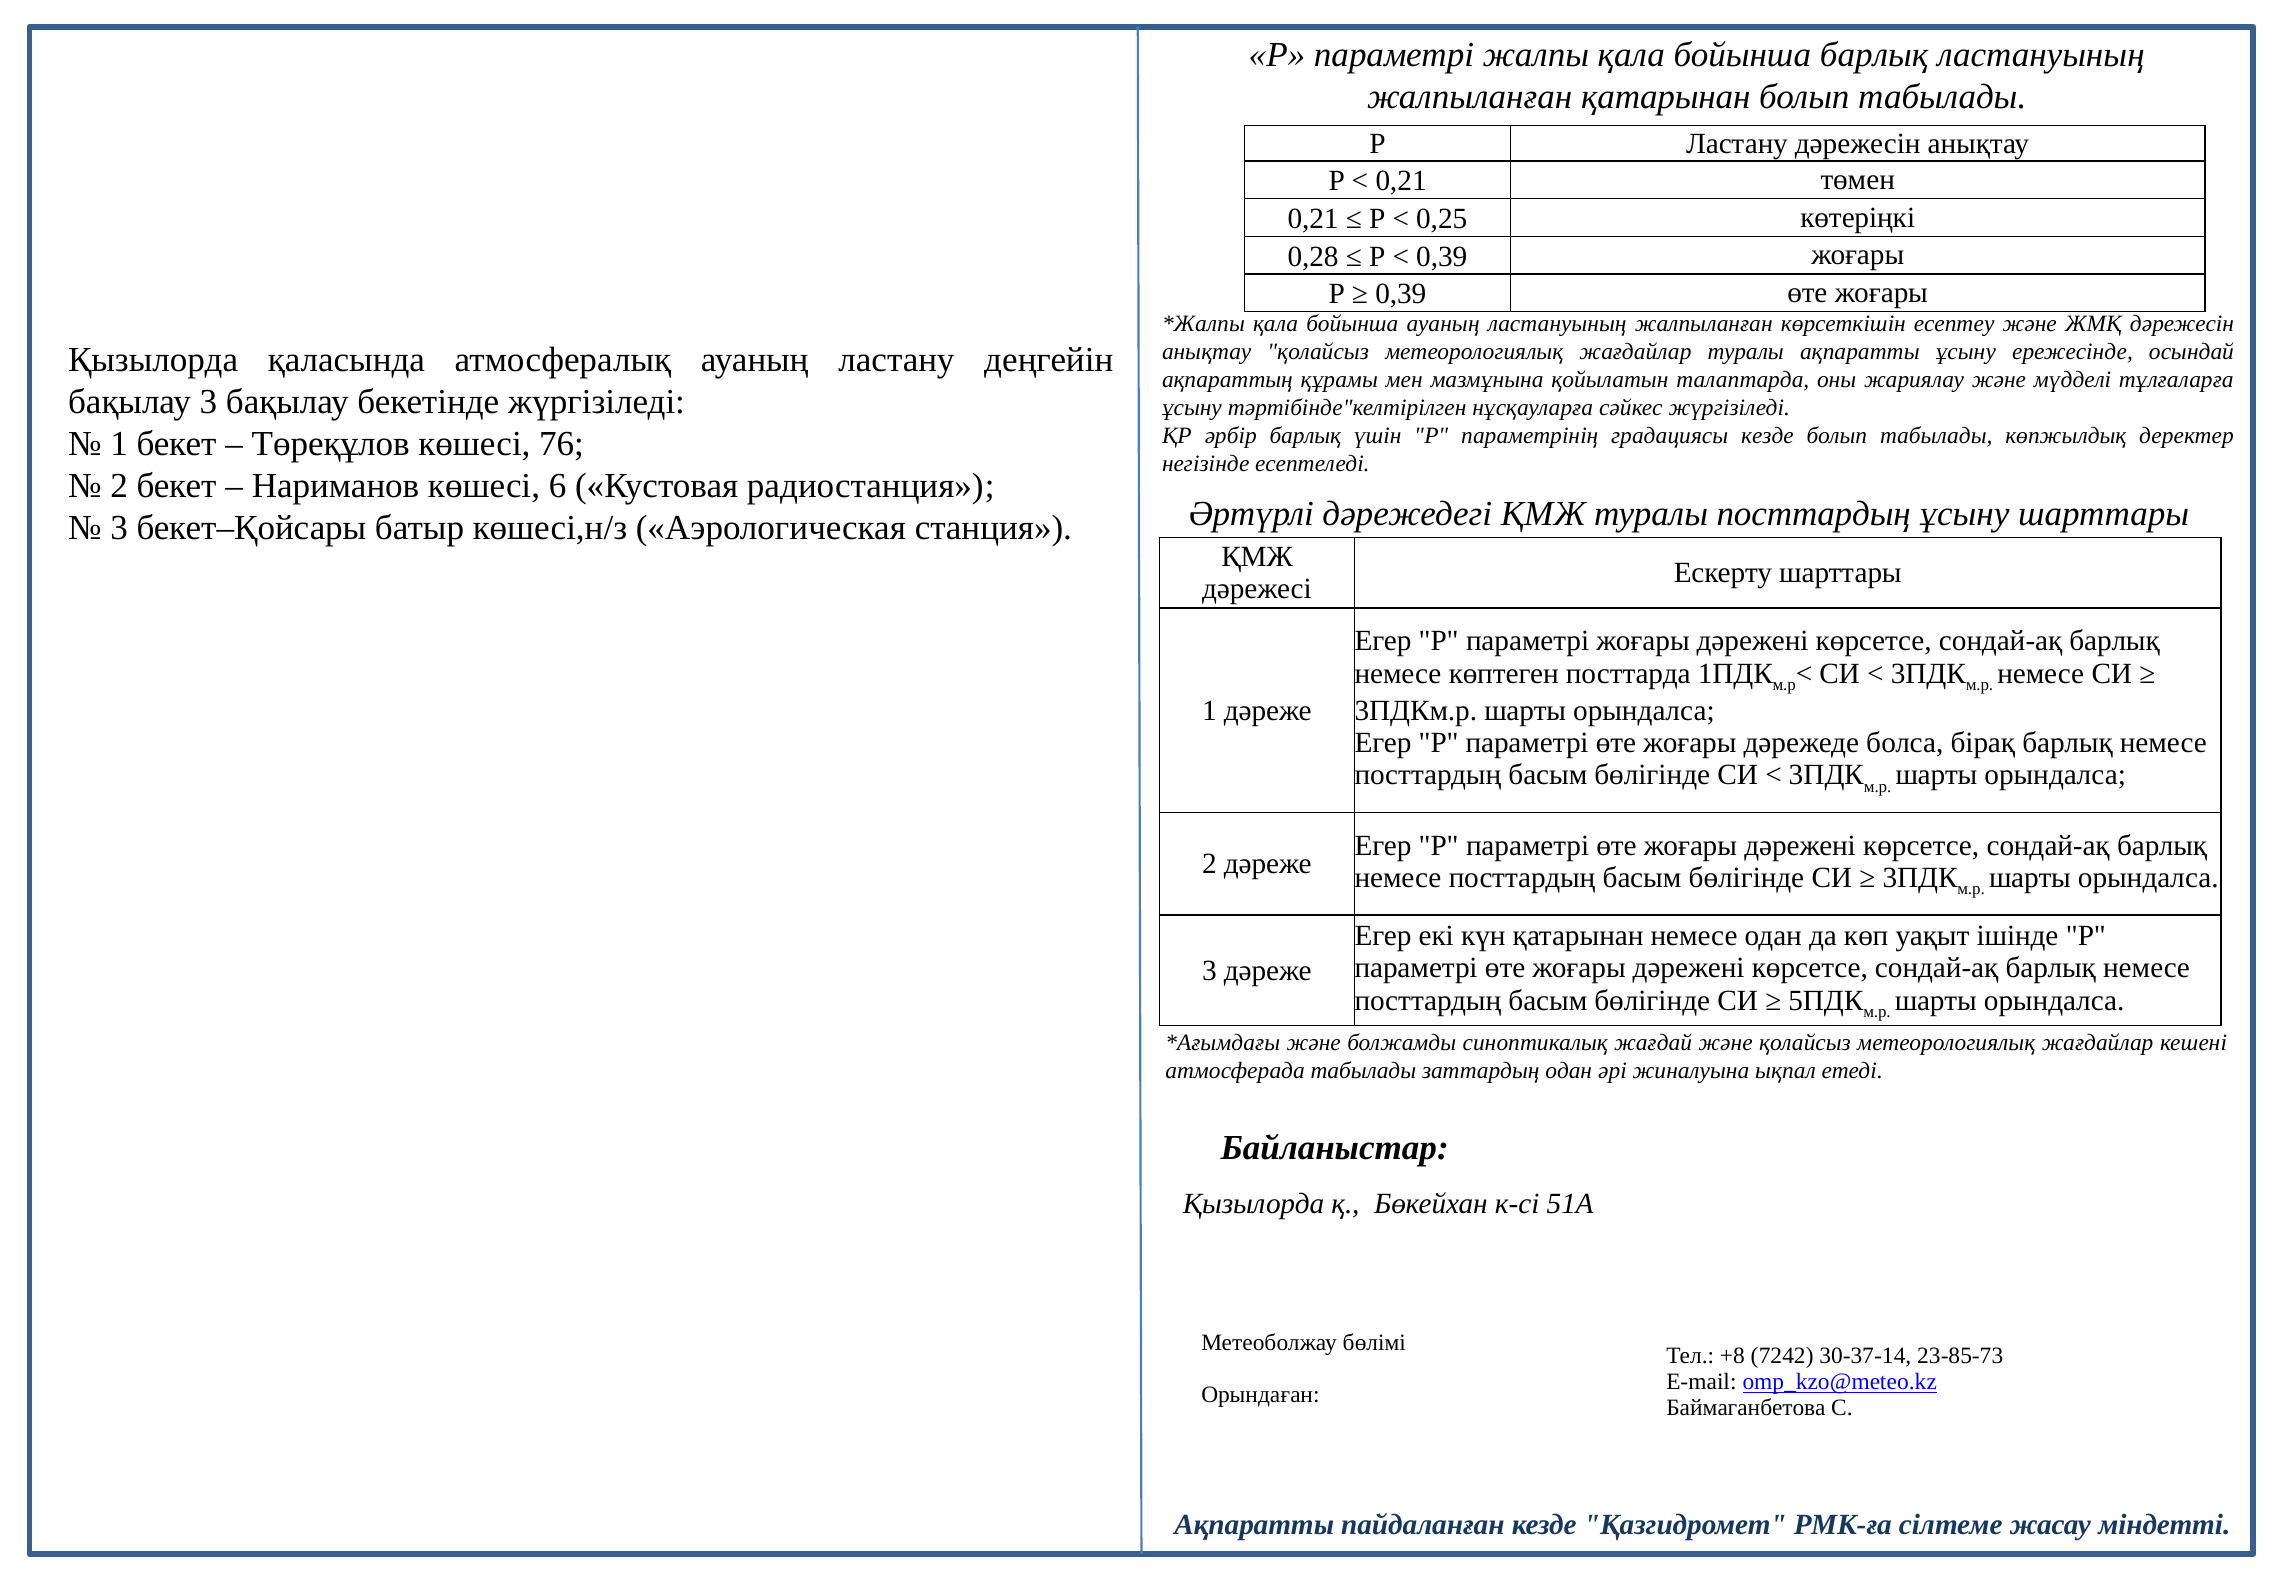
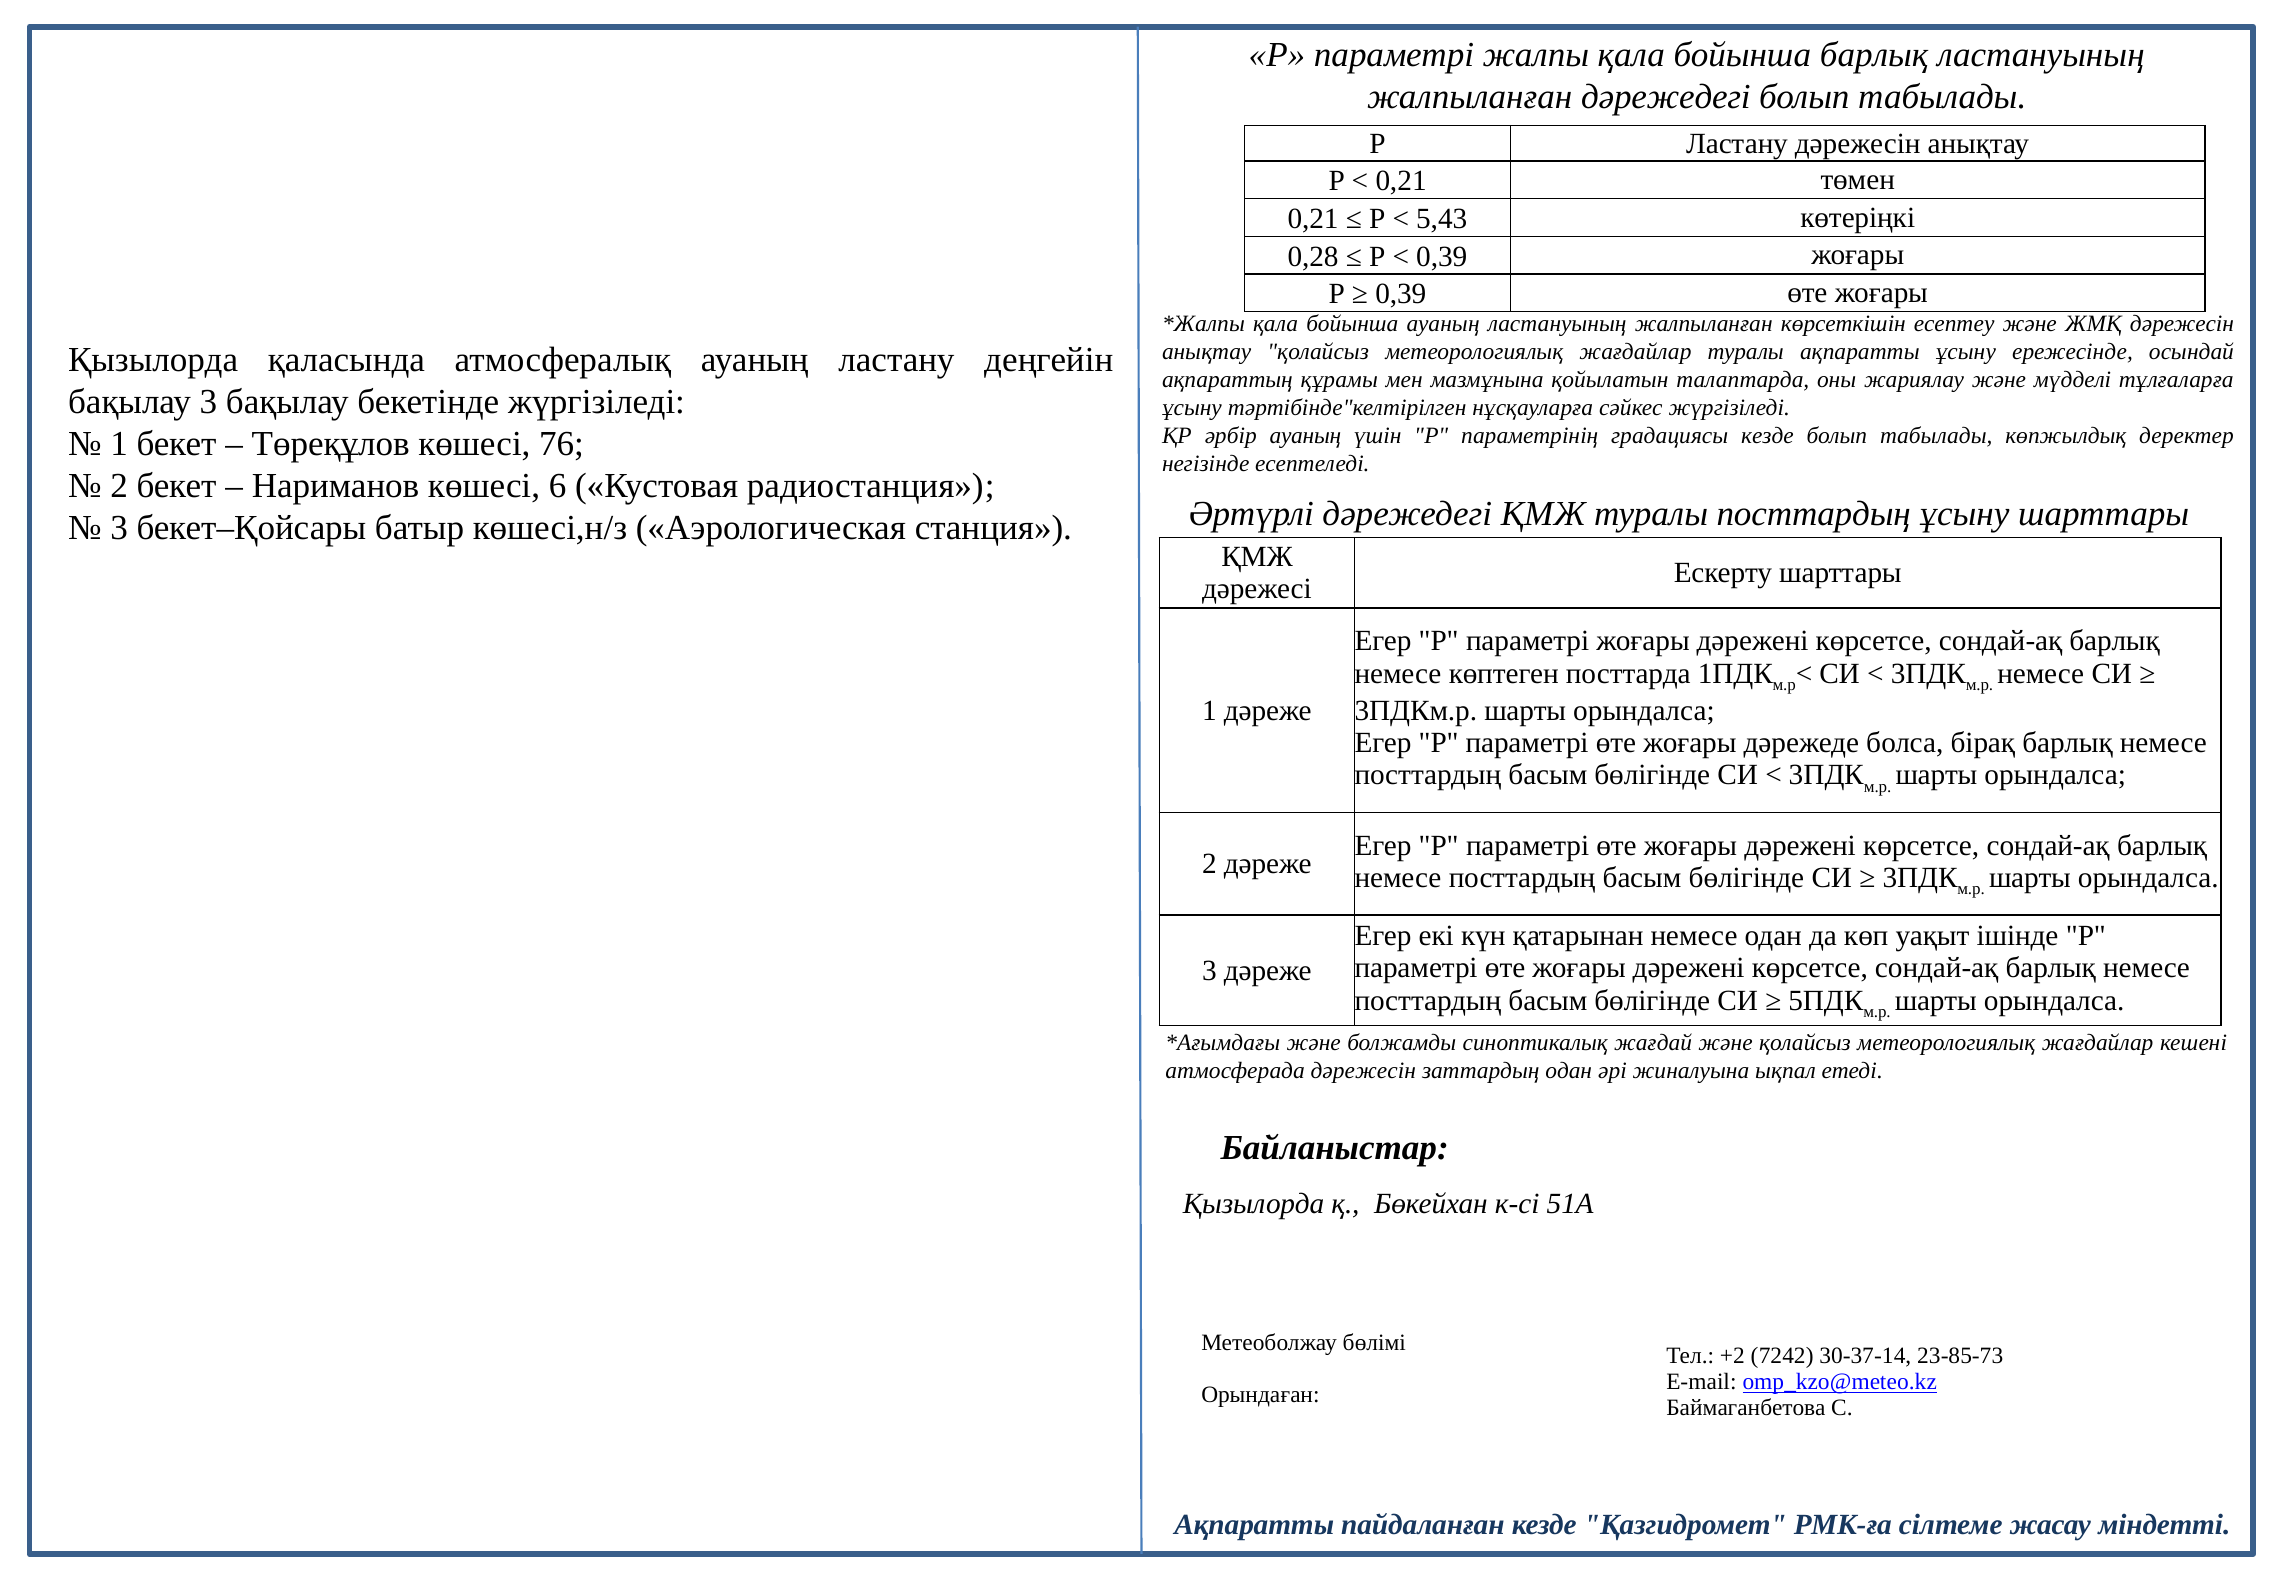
жалпыланған қатарынан: қатарынан -> дәрежедегі
0,25: 0,25 -> 5,43
әрбір барлық: барлық -> ауаның
атмосферада табылады: табылады -> дәрежесін
+8: +8 -> +2
